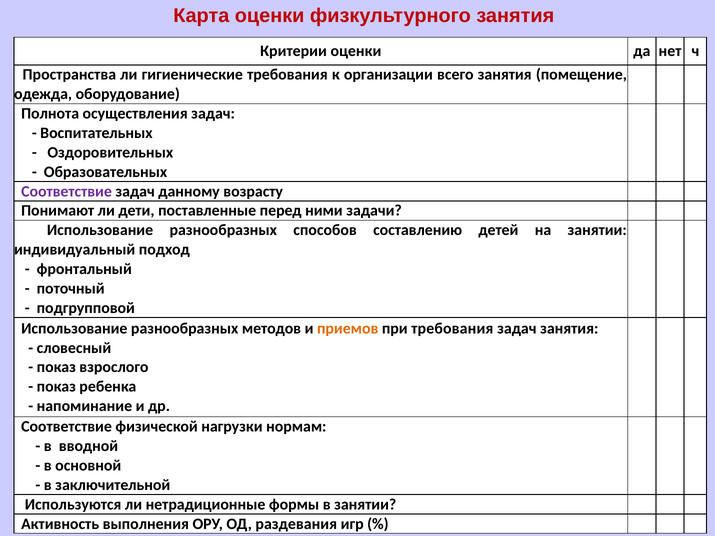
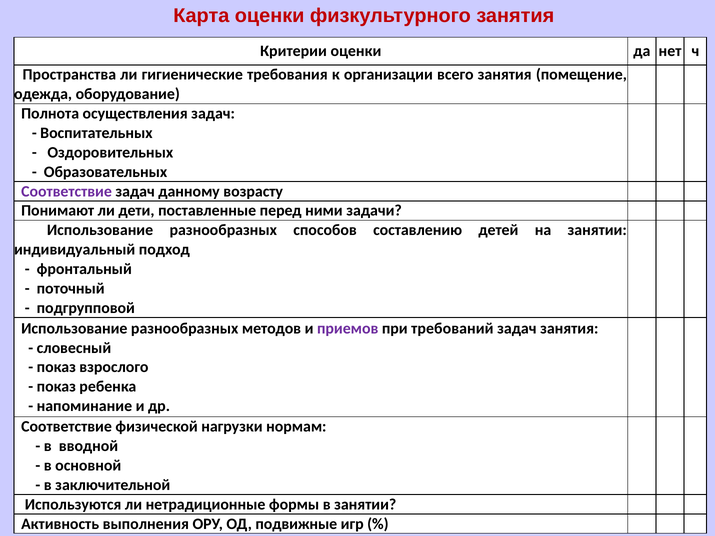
приемов colour: orange -> purple
при требования: требования -> требований
раздевания: раздевания -> подвижные
